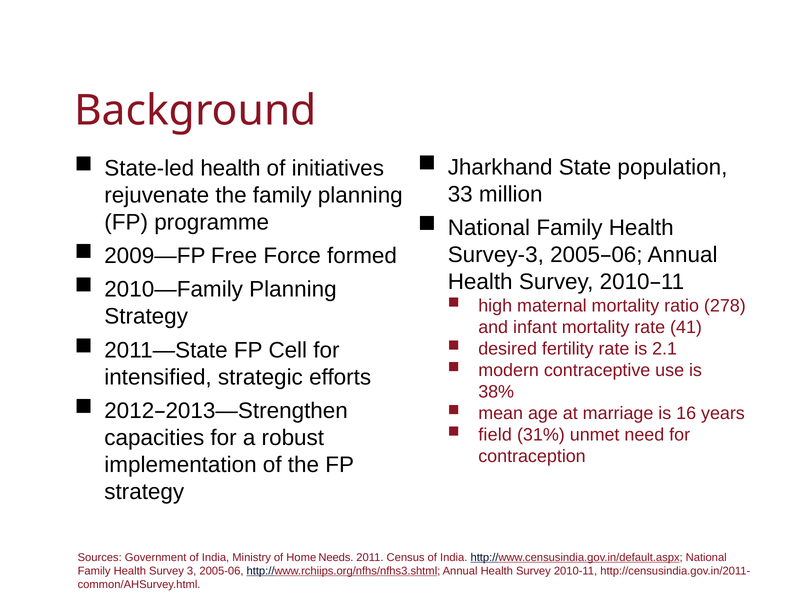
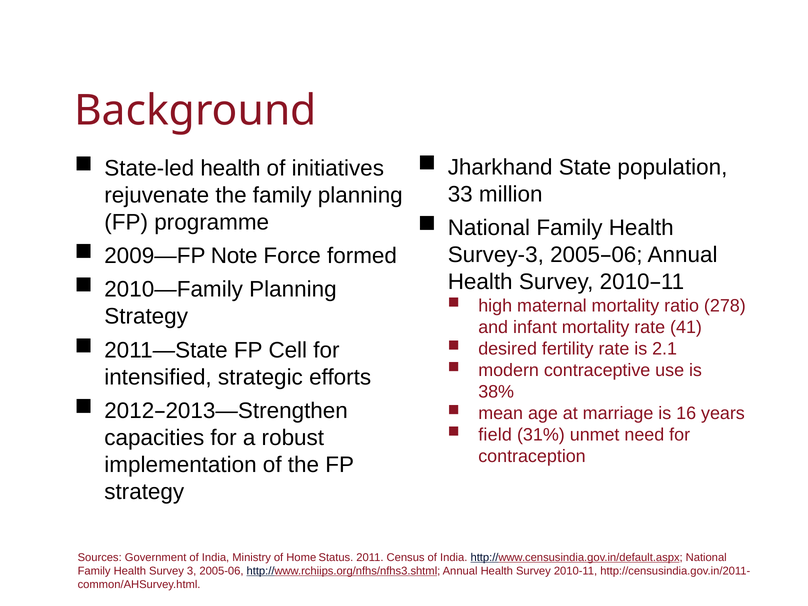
Free: Free -> Note
Needs: Needs -> Status
